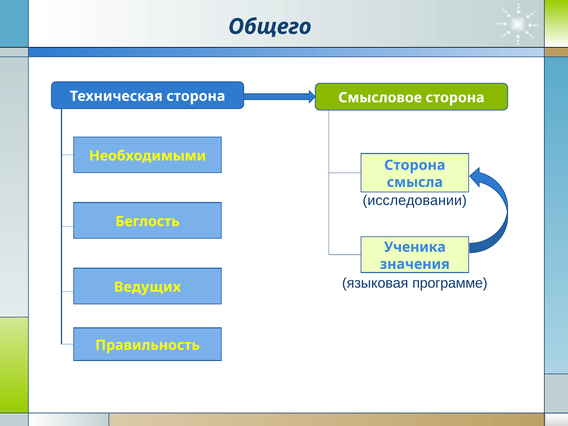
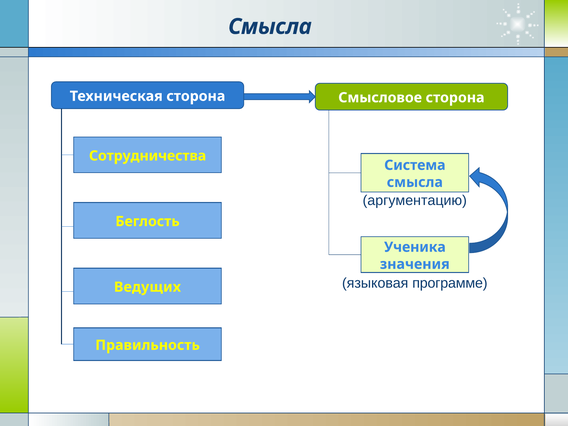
Общего at (270, 27): Общего -> Смысла
Необходимыми: Необходимыми -> Сотрудничества
Сторона at (415, 165): Сторона -> Система
исследовании: исследовании -> аргументацию
